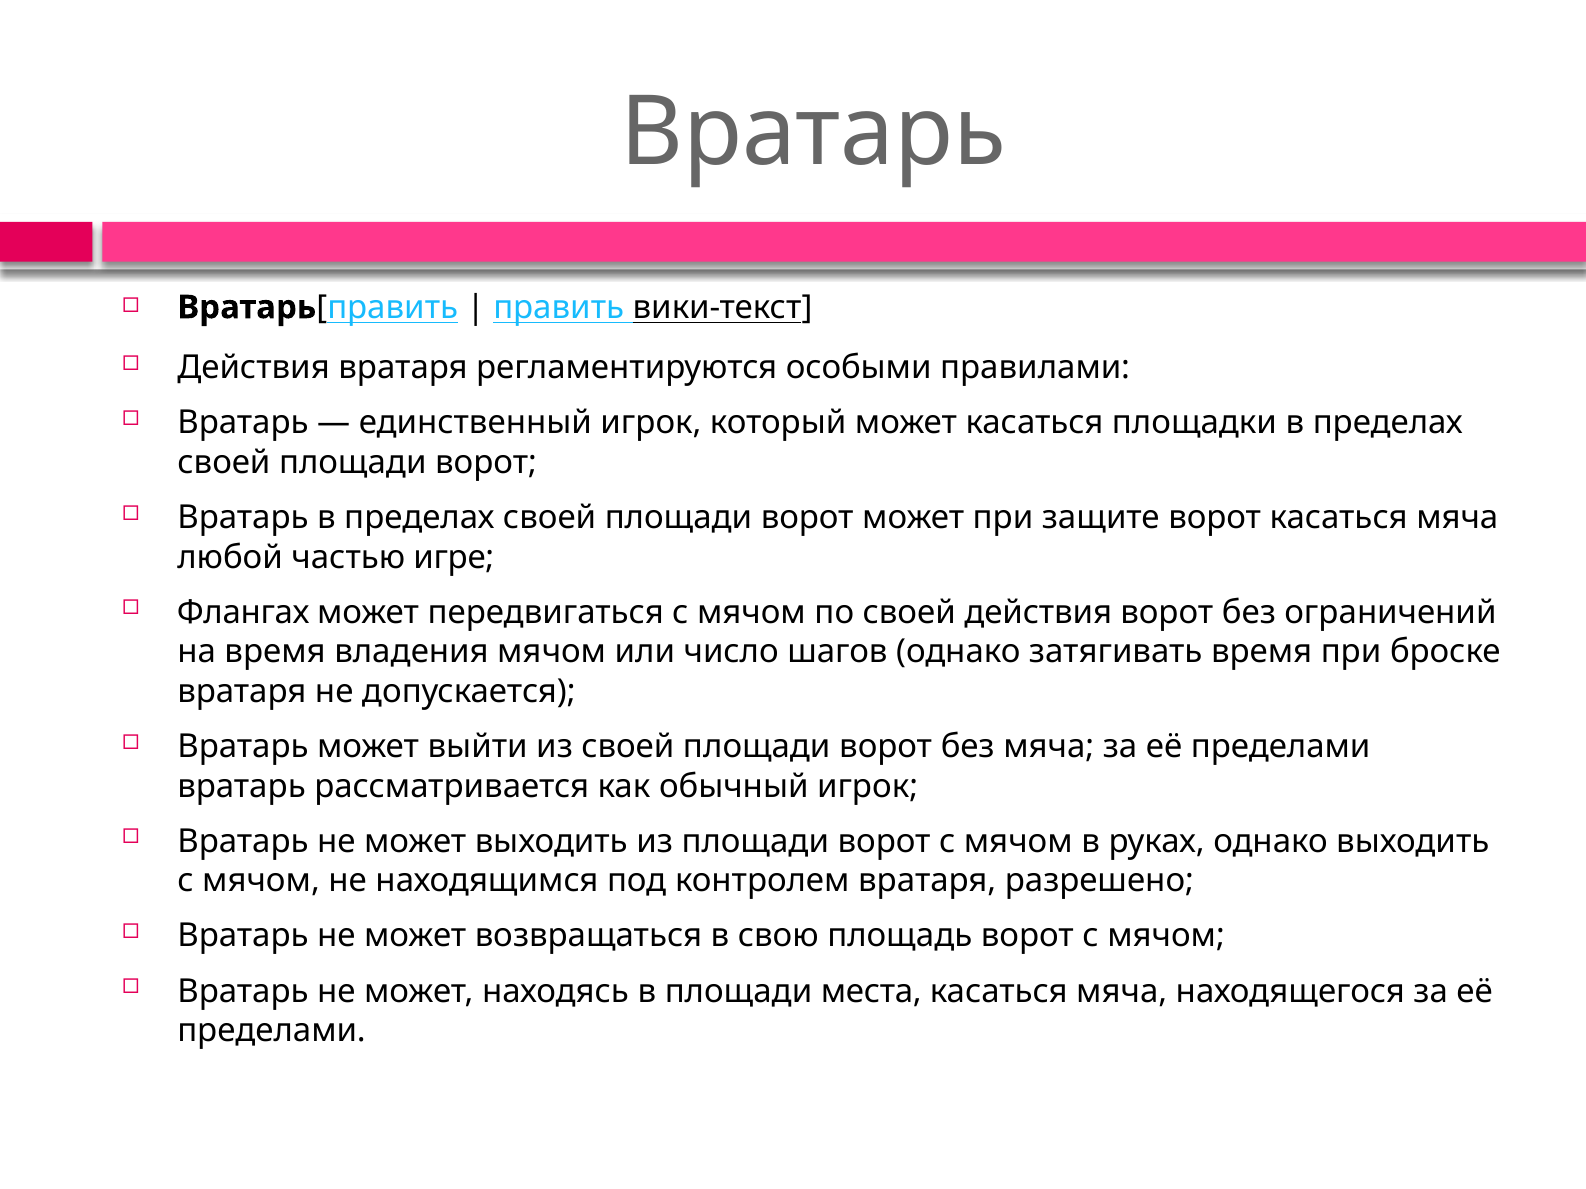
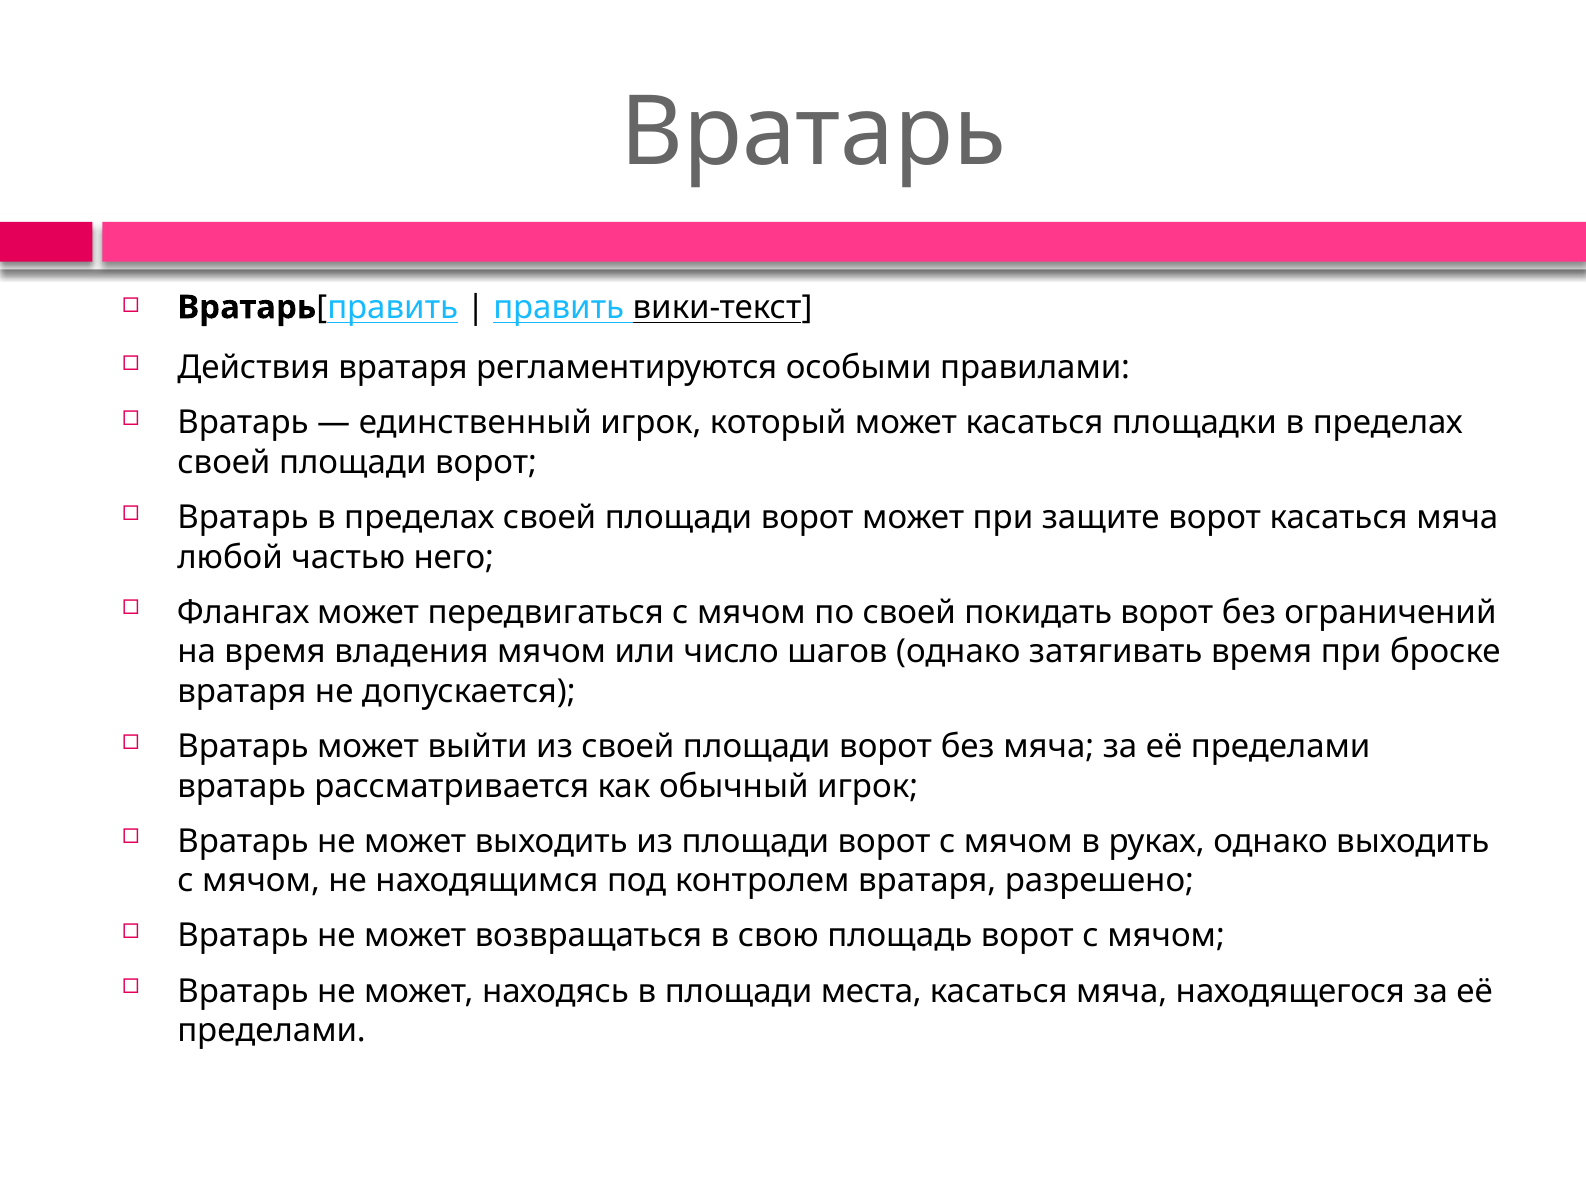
игре: игре -> него
своей действия: действия -> покидать
